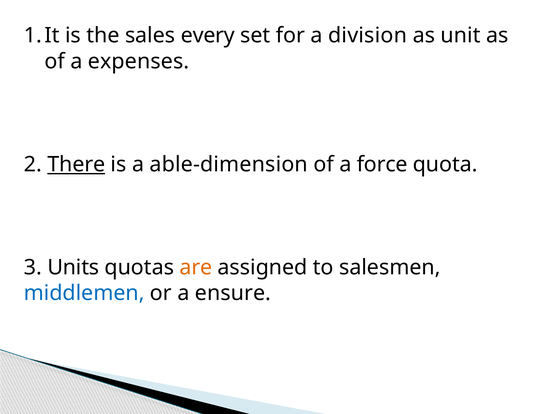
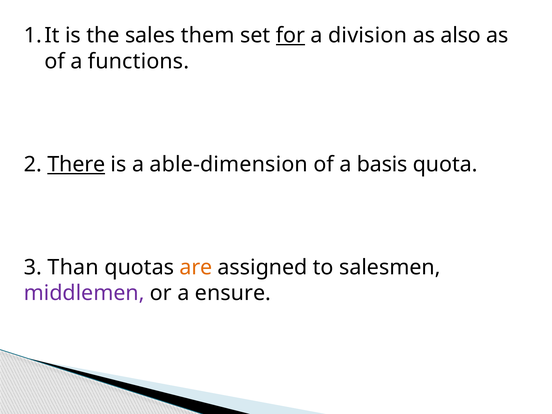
every: every -> them
for underline: none -> present
unit: unit -> also
expenses: expenses -> functions
force: force -> basis
Units: Units -> Than
middlemen colour: blue -> purple
